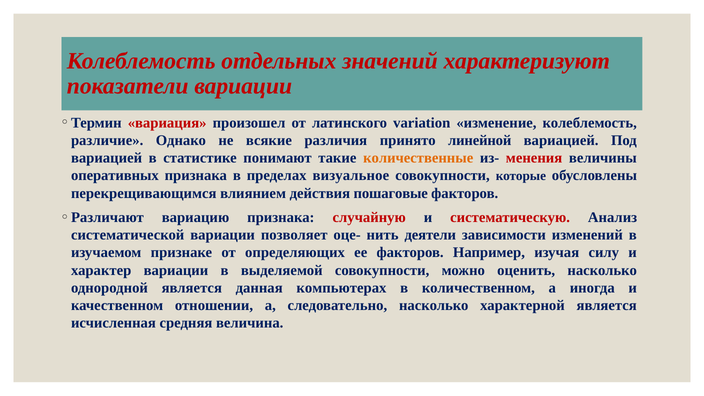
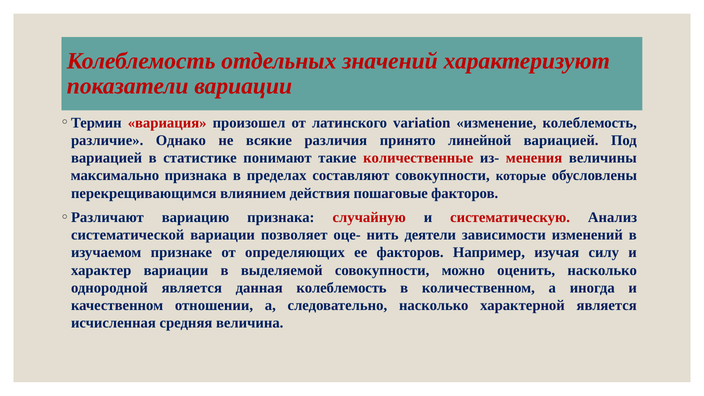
количественные colour: orange -> red
оперативных: оперативных -> максимально
визуальное: визуальное -> составляют
данная компьютерах: компьютерах -> колеблемость
